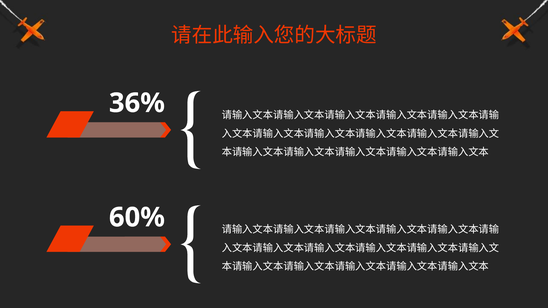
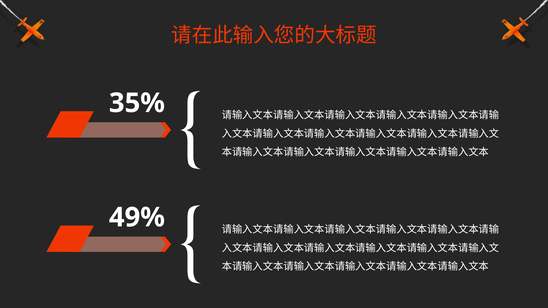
36%: 36% -> 35%
60%: 60% -> 49%
